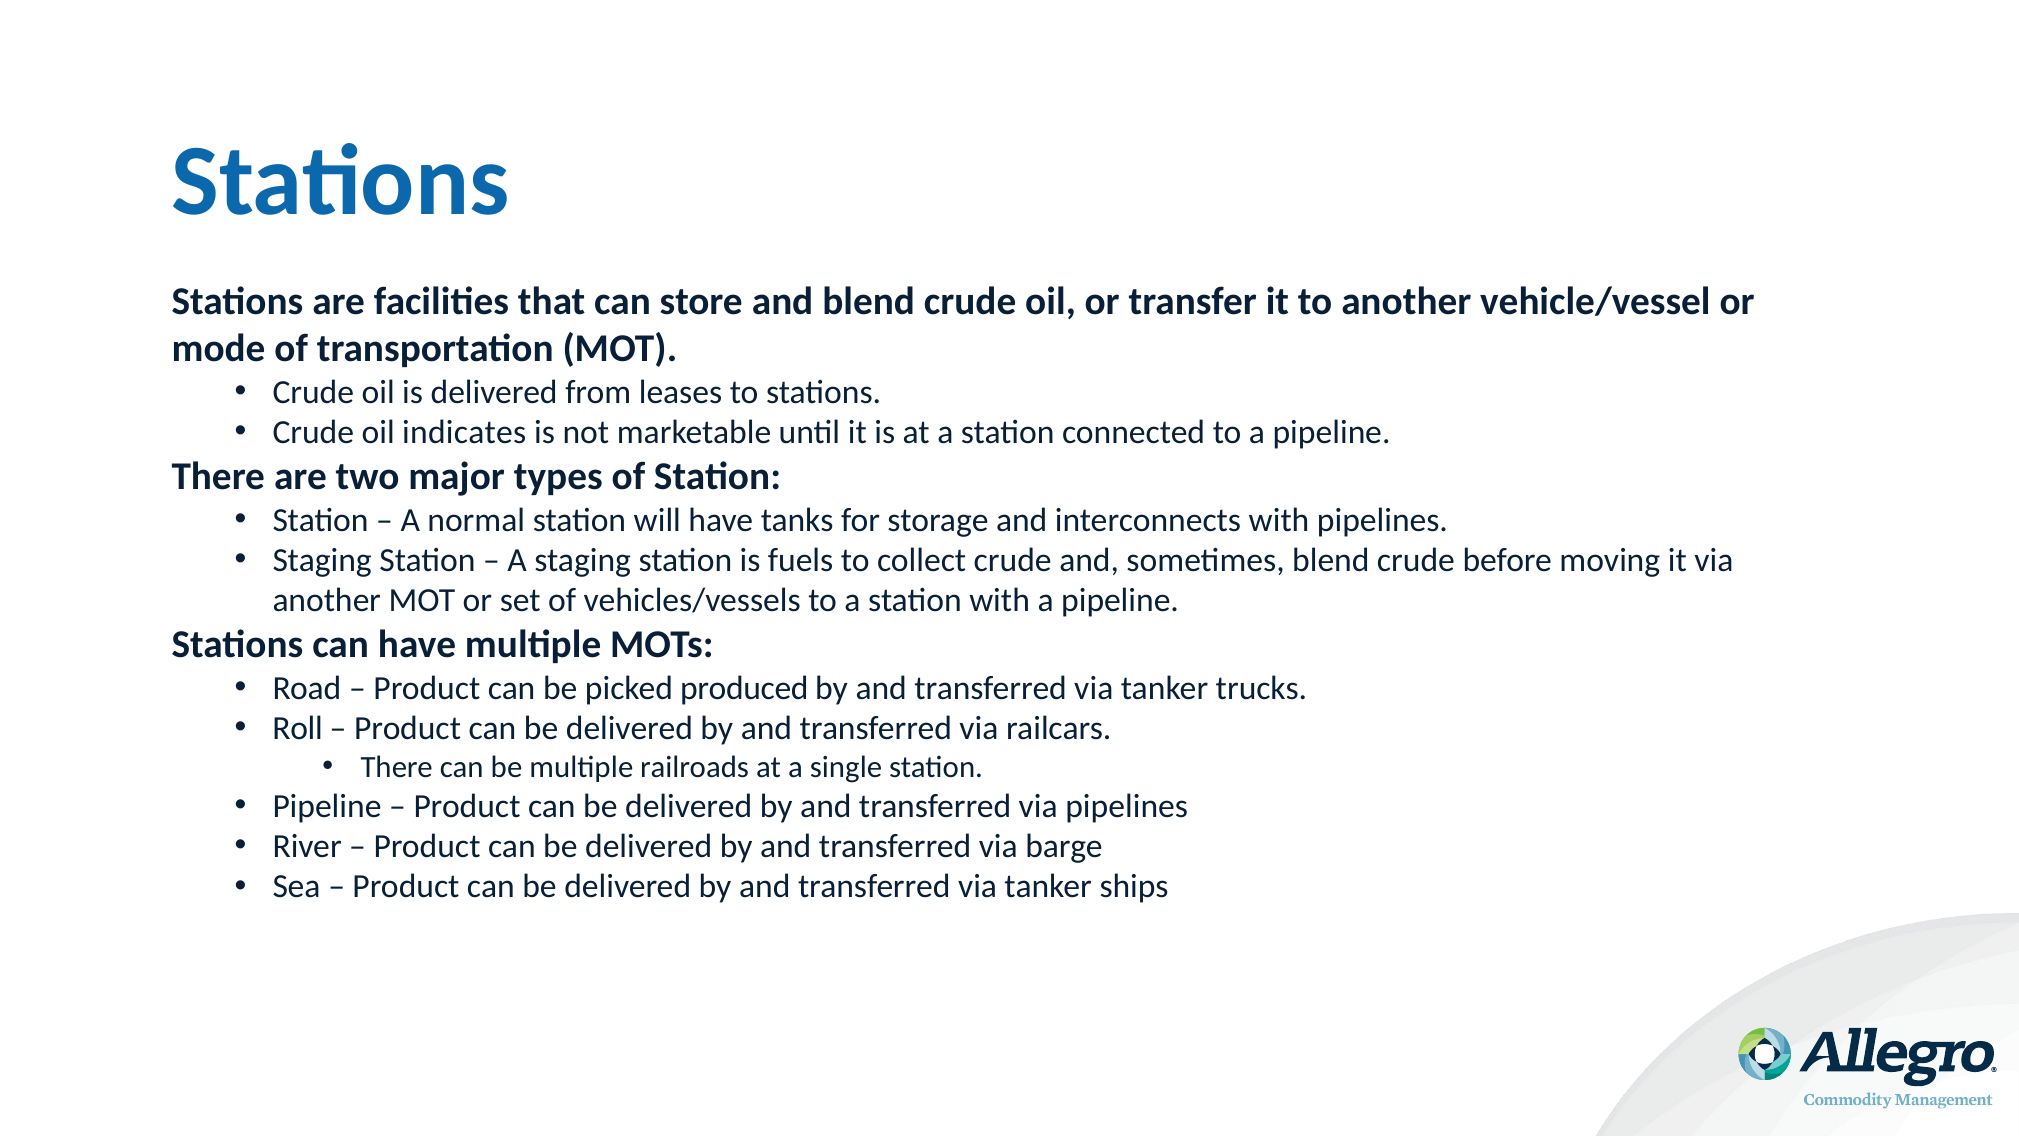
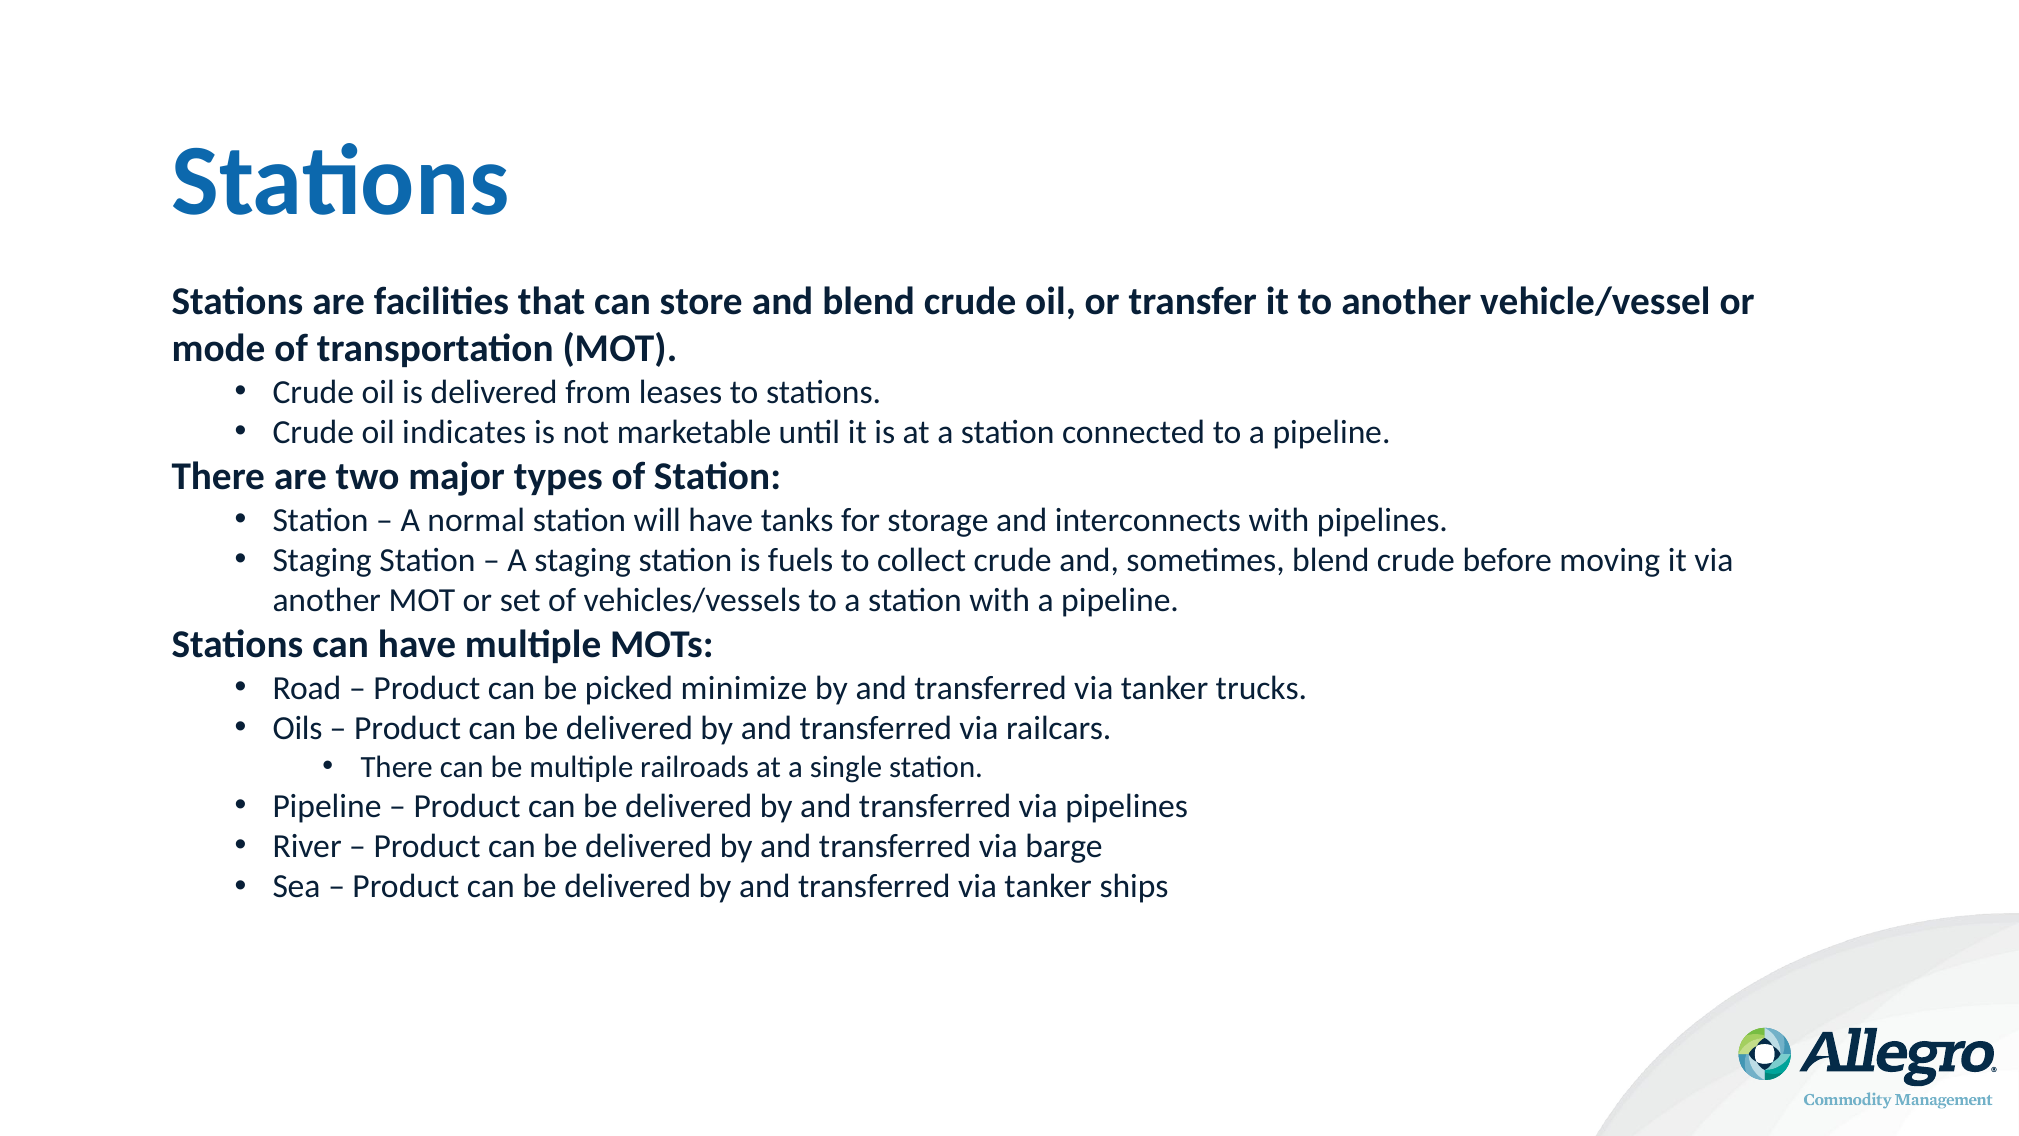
produced: produced -> minimize
Roll: Roll -> Oils
